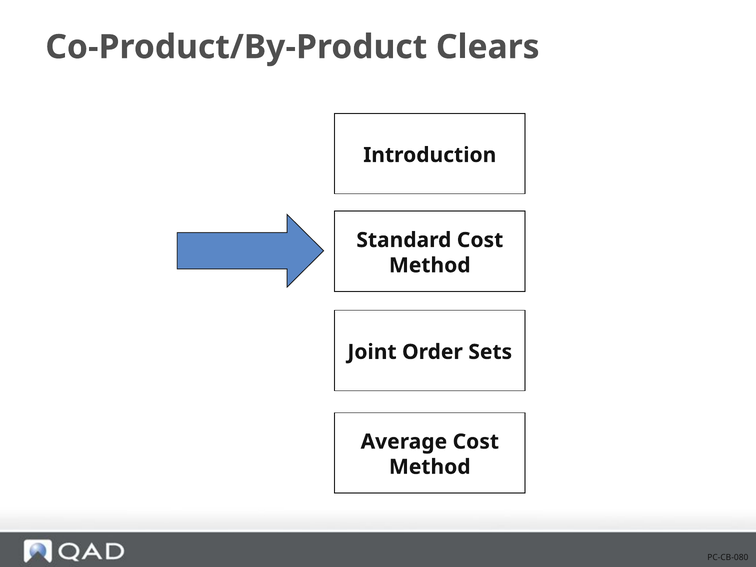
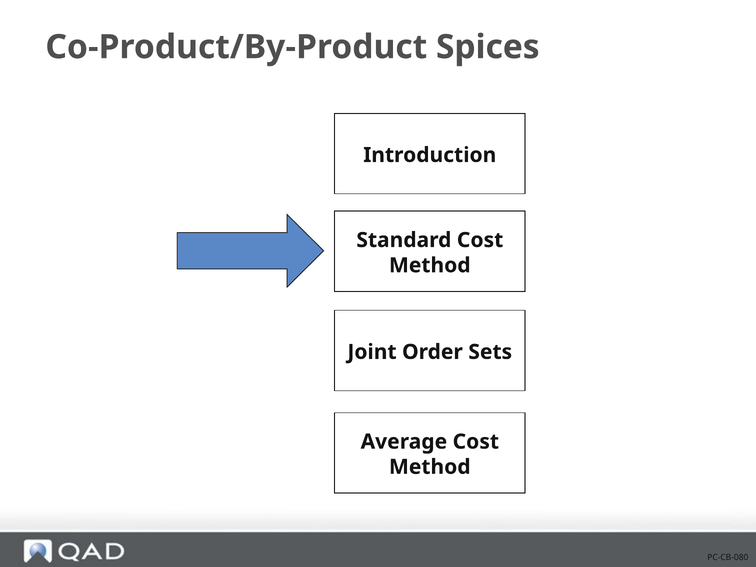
Clears: Clears -> Spices
